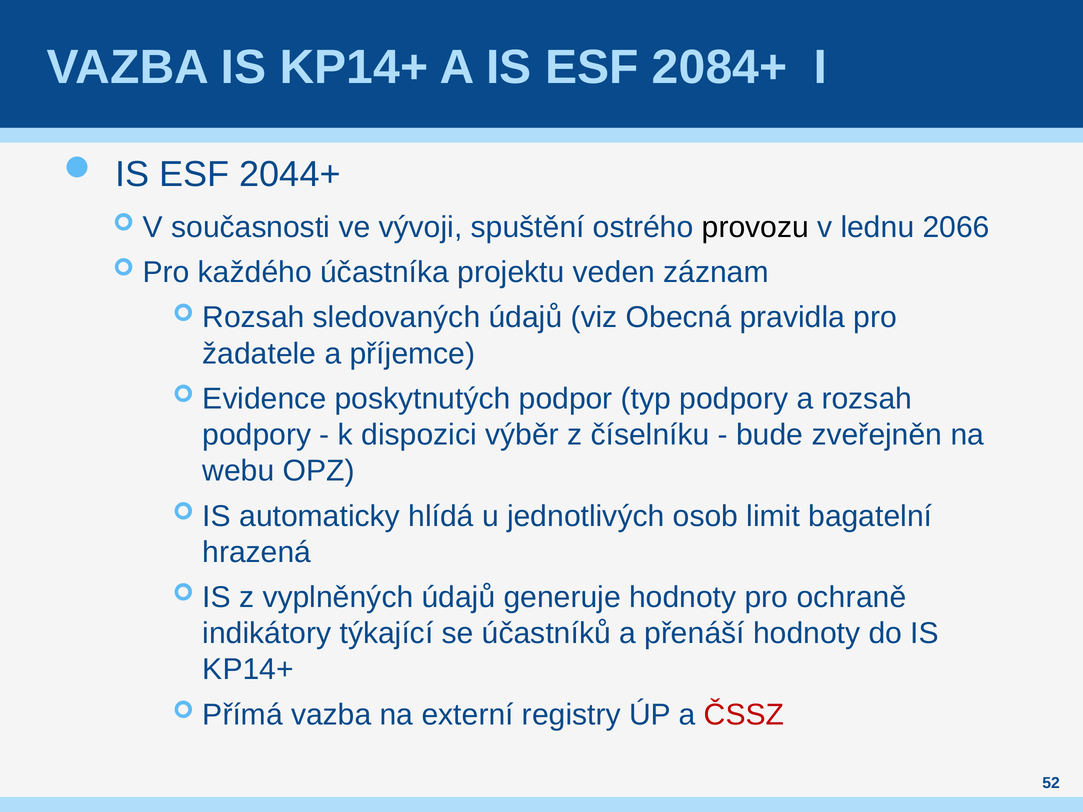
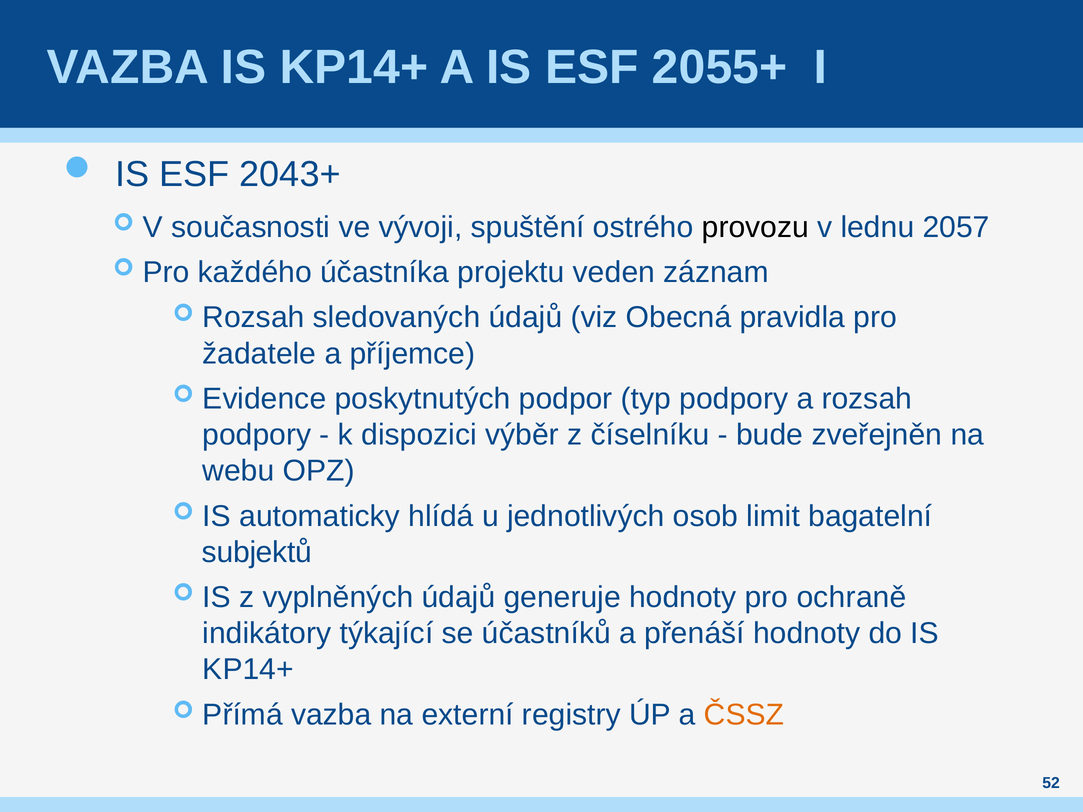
2084+: 2084+ -> 2055+
2044+: 2044+ -> 2043+
2066: 2066 -> 2057
hrazená: hrazená -> subjektů
ČSSZ colour: red -> orange
